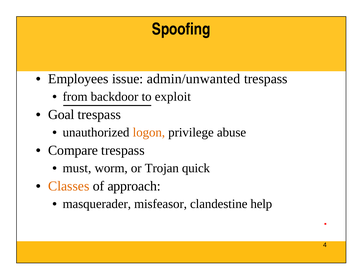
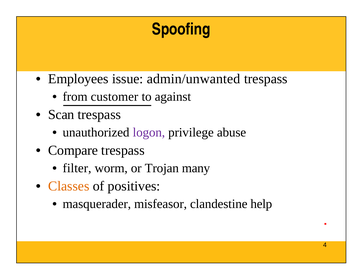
backdoor: backdoor -> customer
exploit: exploit -> against
Goal: Goal -> Scan
logon colour: orange -> purple
must: must -> filter
quick: quick -> many
approach: approach -> positives
